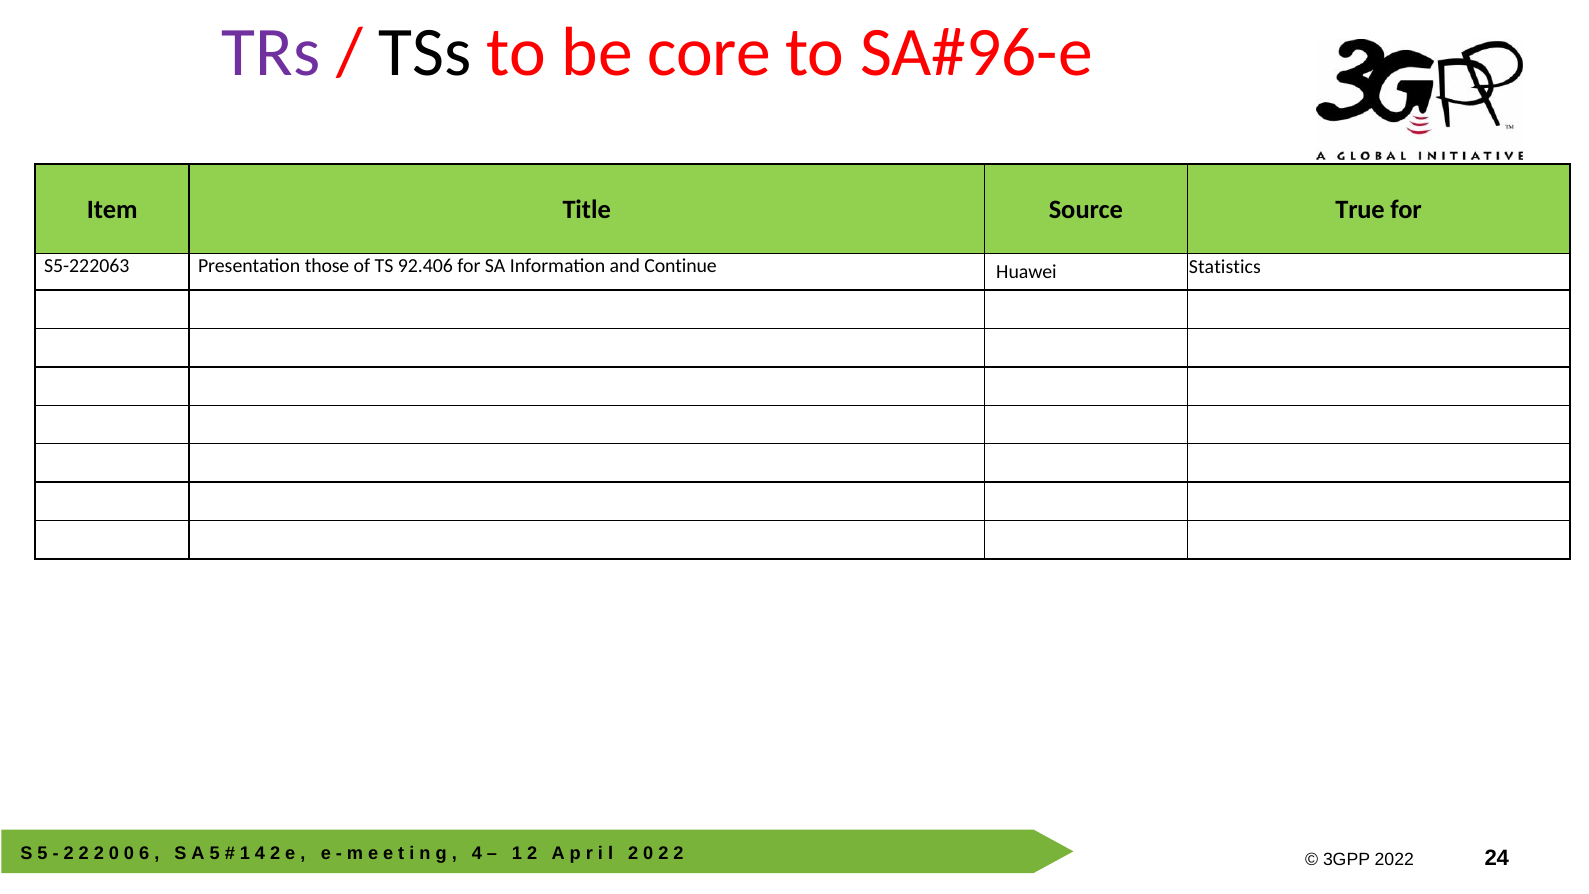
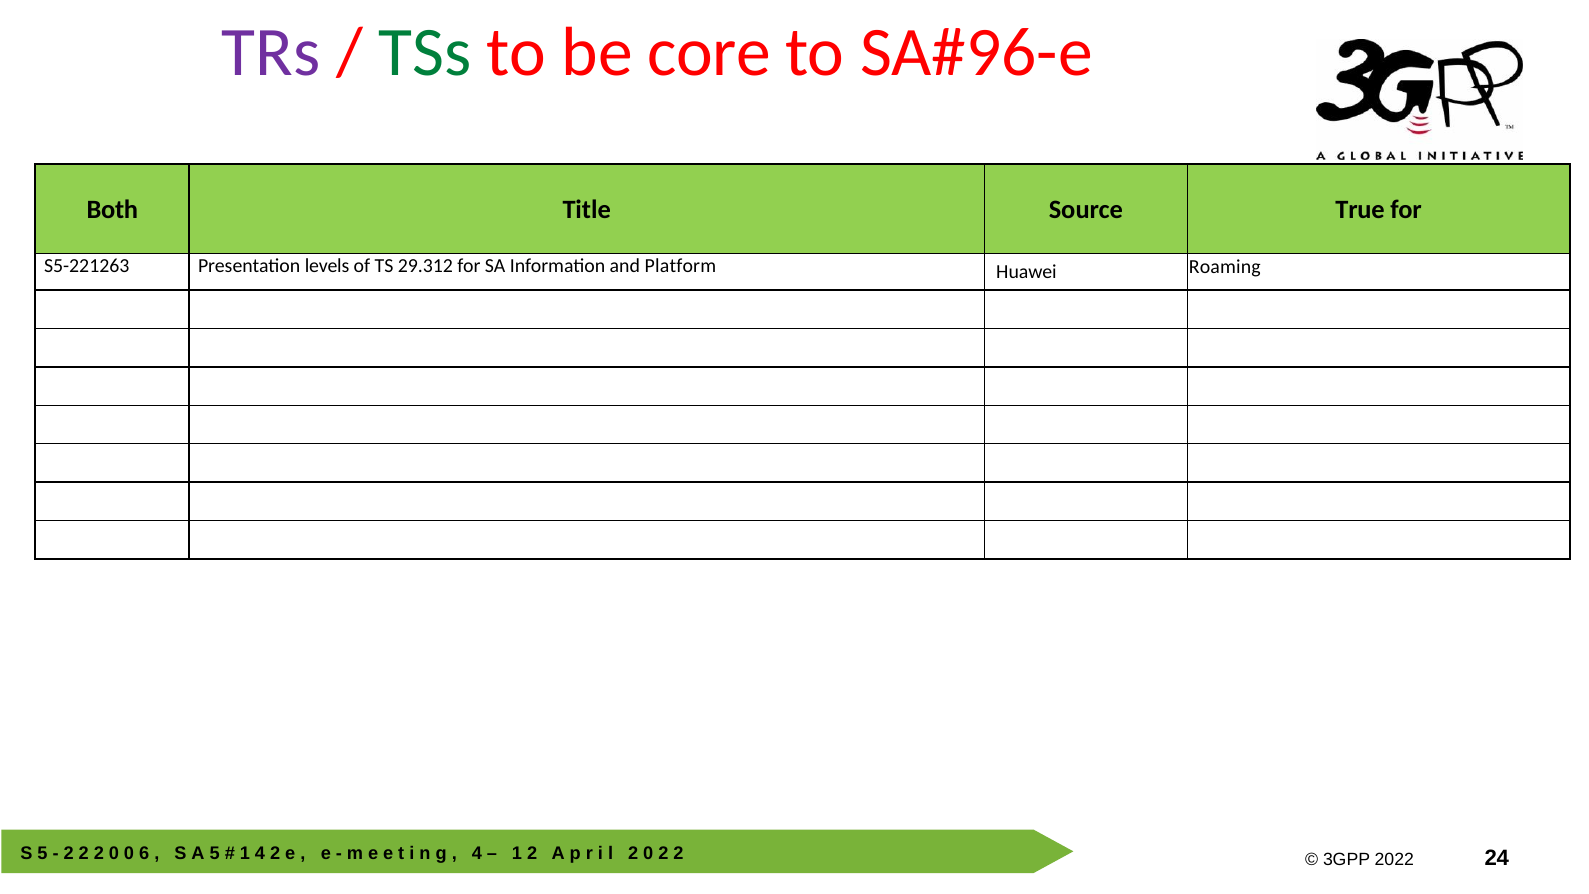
TSs colour: black -> green
Item: Item -> Both
S5-222063: S5-222063 -> S5-221263
those: those -> levels
92.406: 92.406 -> 29.312
Continue: Continue -> Platform
Statistics: Statistics -> Roaming
